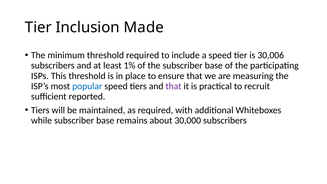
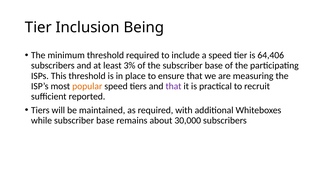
Made: Made -> Being
30,006: 30,006 -> 64,406
1%: 1% -> 3%
popular colour: blue -> orange
